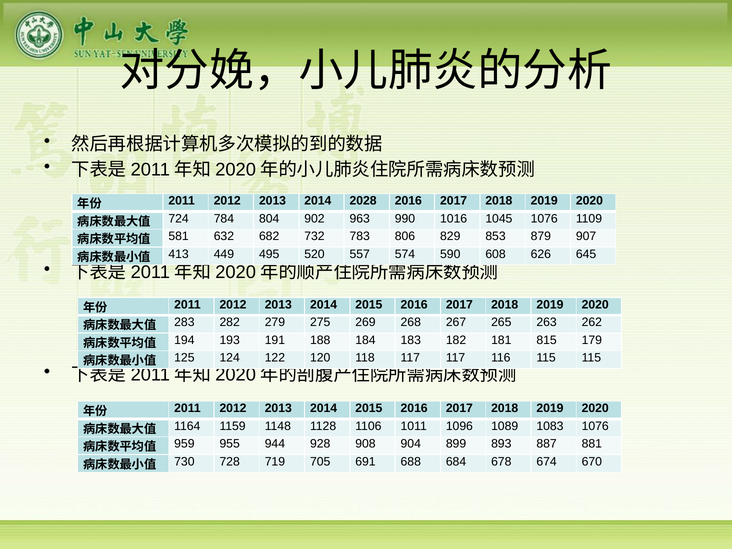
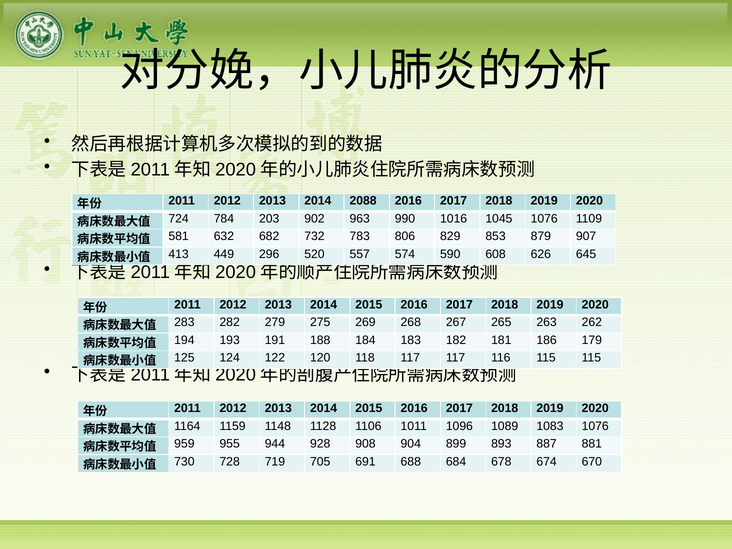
2028: 2028 -> 2088
804: 804 -> 203
495: 495 -> 296
815: 815 -> 186
